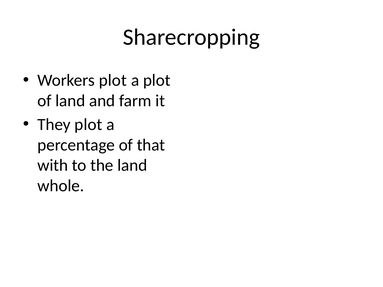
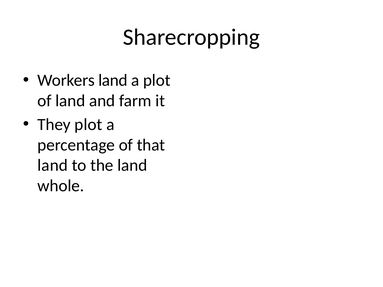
Workers plot: plot -> land
with at (53, 165): with -> land
